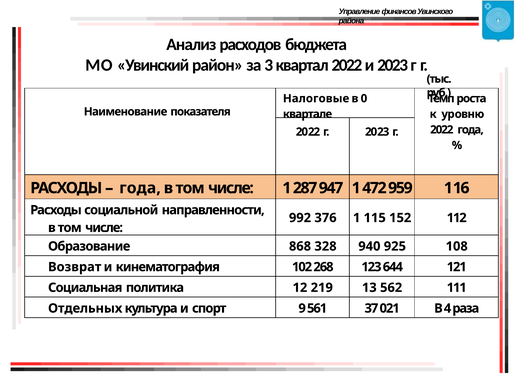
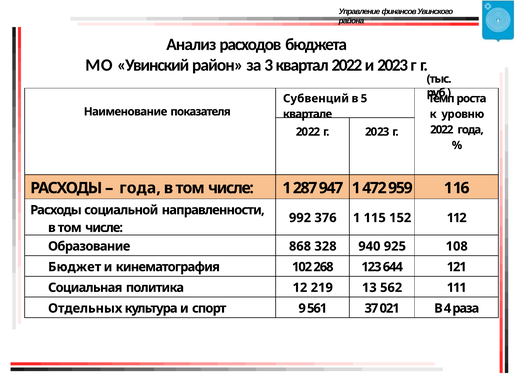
Налоговые: Налоговые -> Субвенций
0: 0 -> 5
Возврат: Возврат -> Бюджет
